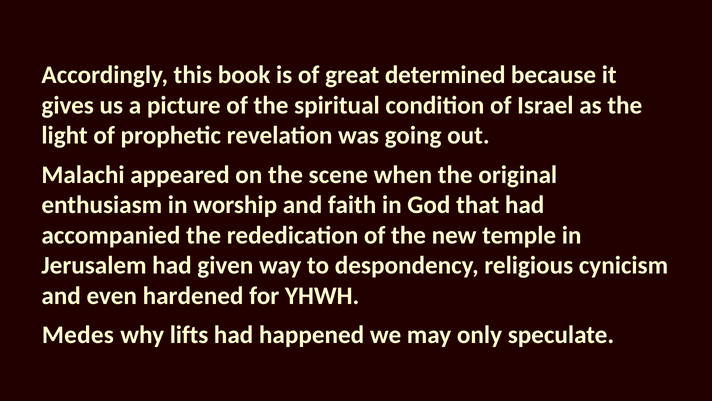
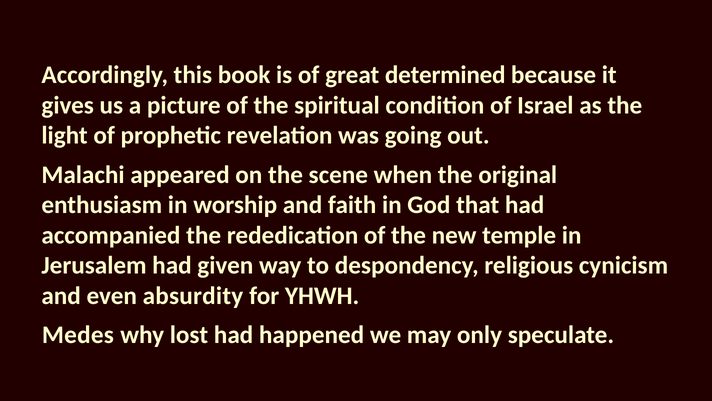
hardened: hardened -> absurdity
lifts: lifts -> lost
